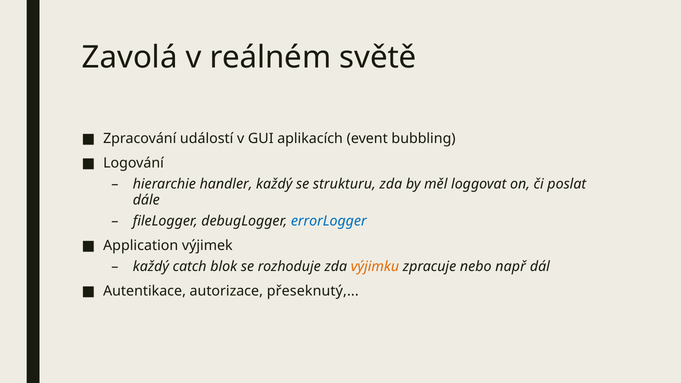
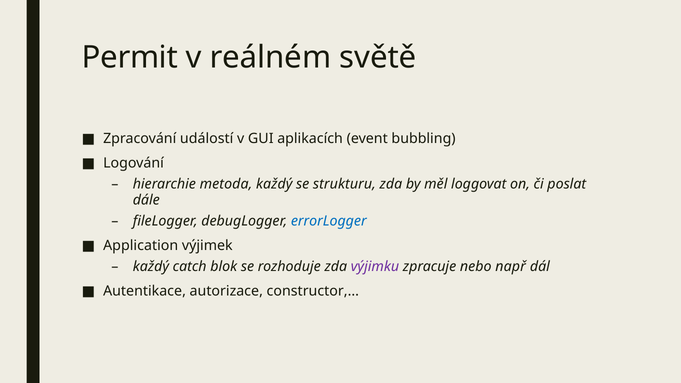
Zavolá: Zavolá -> Permit
handler: handler -> metoda
výjimku colour: orange -> purple
přeseknutý: přeseknutý -> constructor
